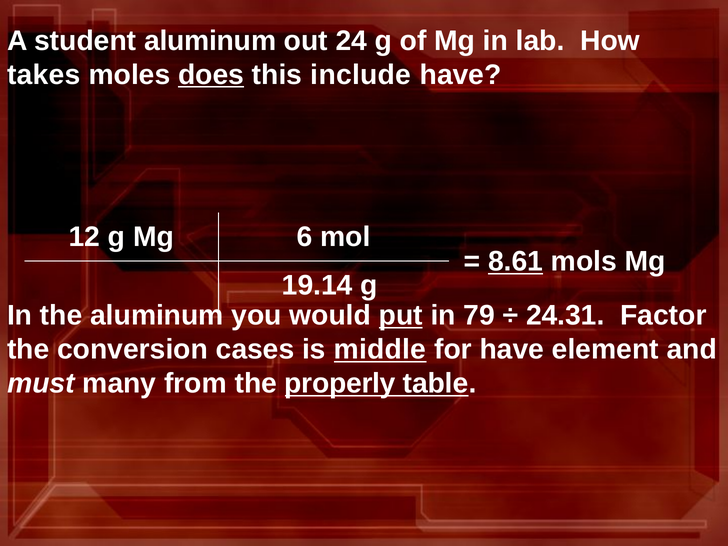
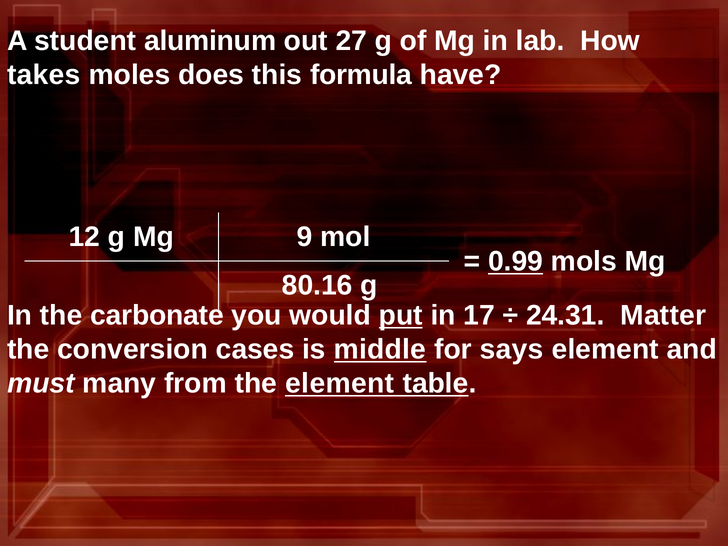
24: 24 -> 27
does underline: present -> none
include: include -> formula
6: 6 -> 9
8.61: 8.61 -> 0.99
19.14: 19.14 -> 80.16
the aluminum: aluminum -> carbonate
79: 79 -> 17
Factor: Factor -> Matter
for have: have -> says
the properly: properly -> element
